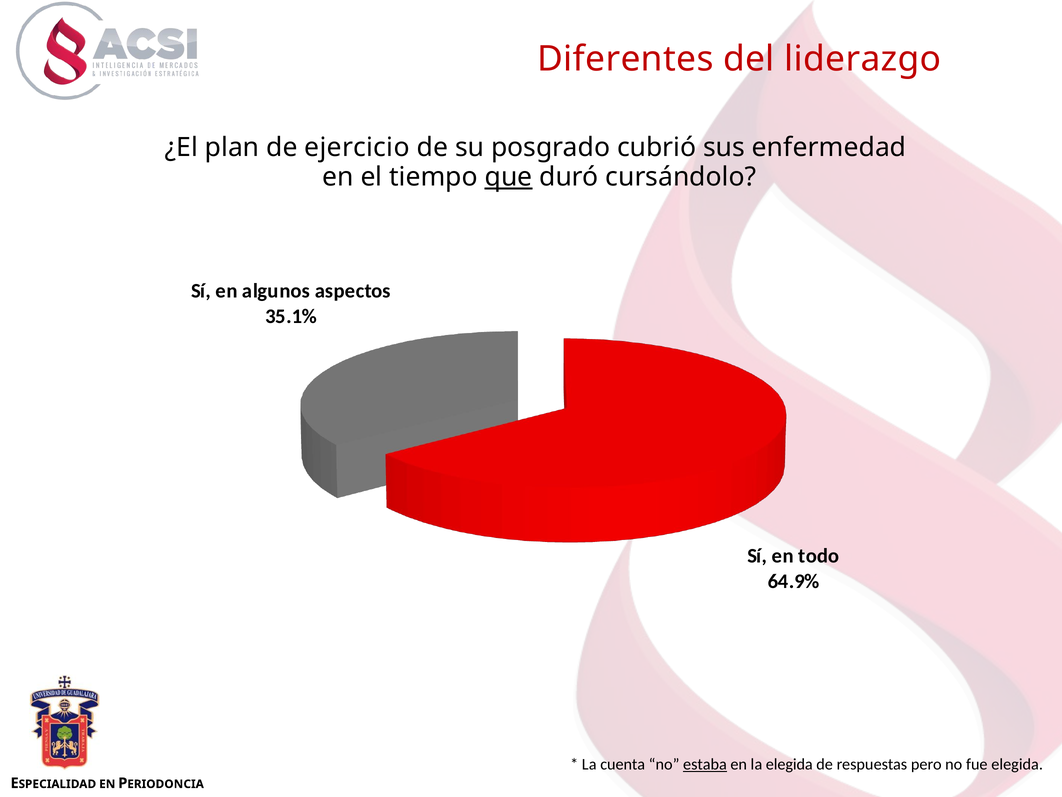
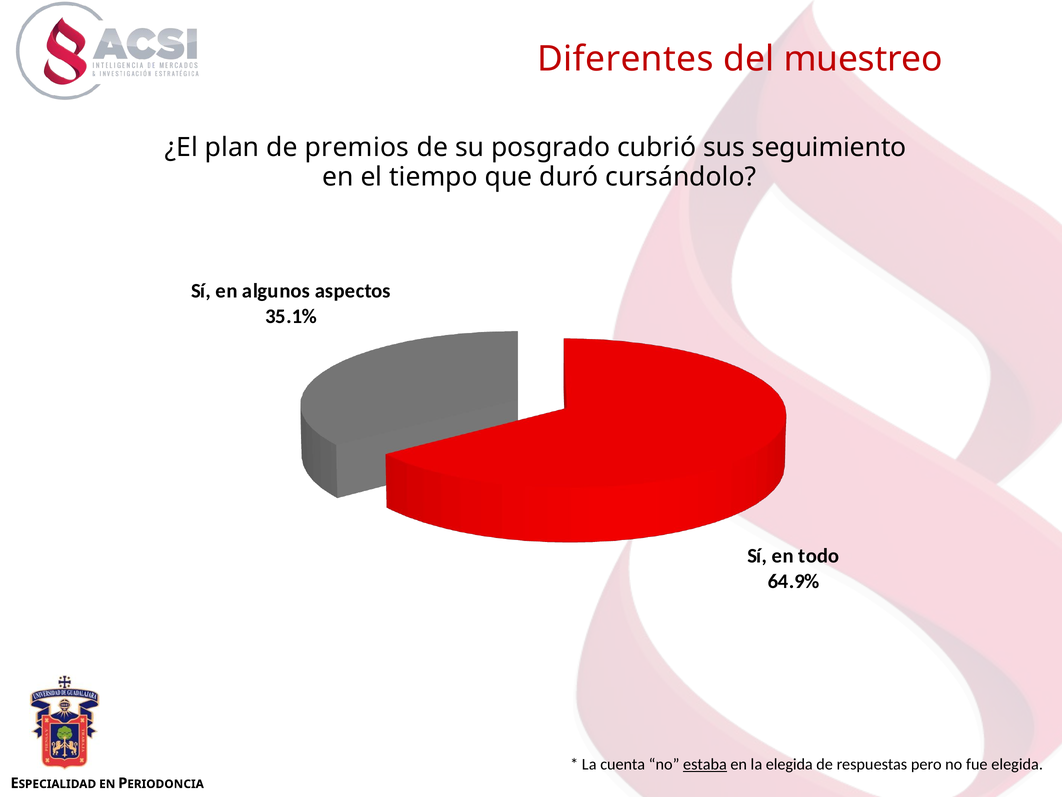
liderazgo: liderazgo -> muestreo
ejercicio: ejercicio -> premios
enfermedad: enfermedad -> seguimiento
que underline: present -> none
